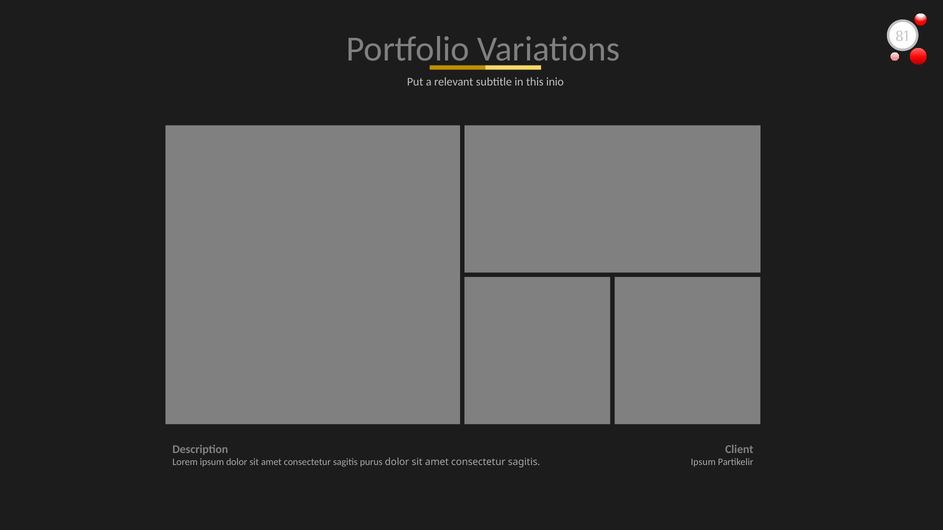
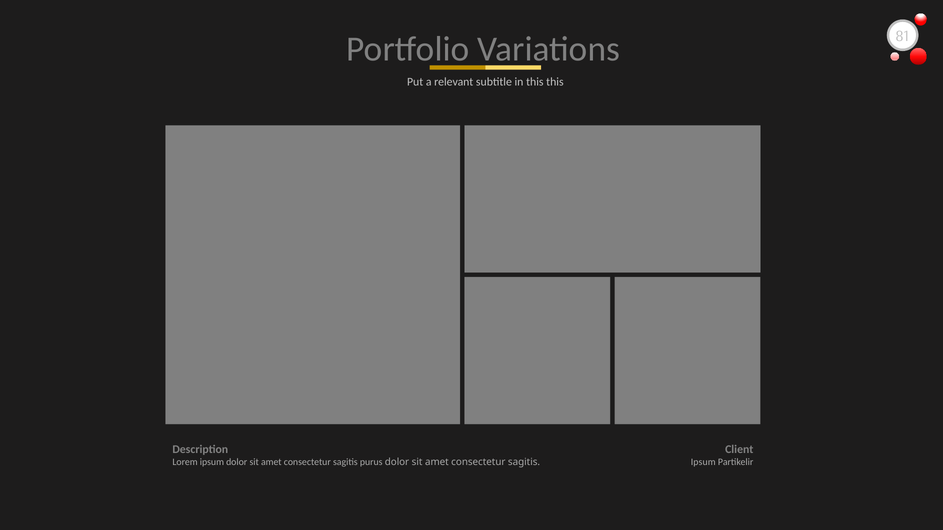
this inio: inio -> this
